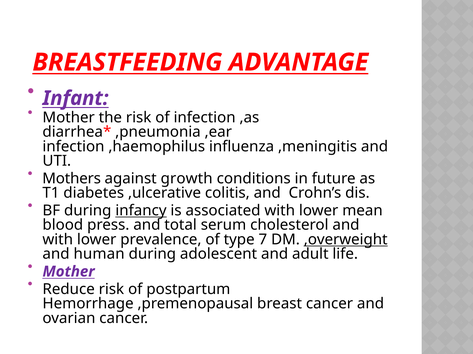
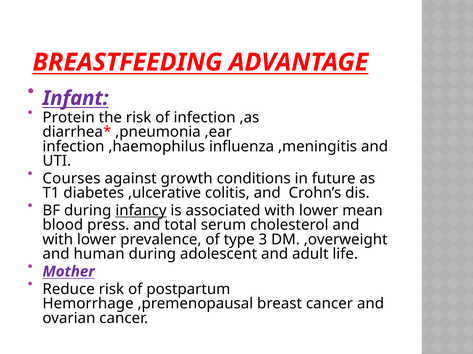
Mother at (69, 118): Mother -> Protein
Mothers: Mothers -> Courses
7: 7 -> 3
,overweight underline: present -> none
